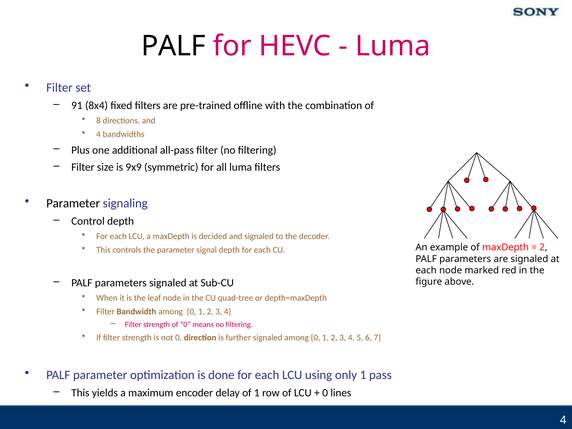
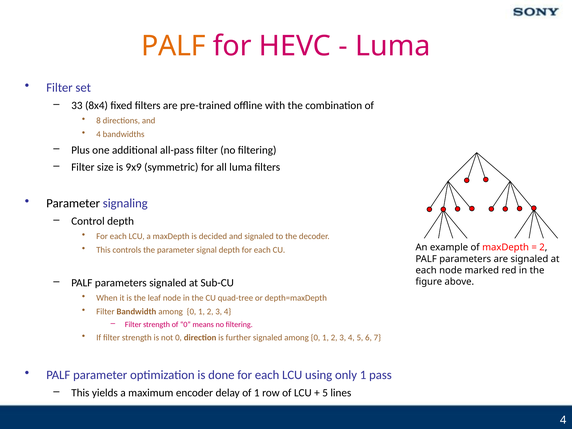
PALF at (173, 46) colour: black -> orange
91: 91 -> 33
0 at (325, 393): 0 -> 5
